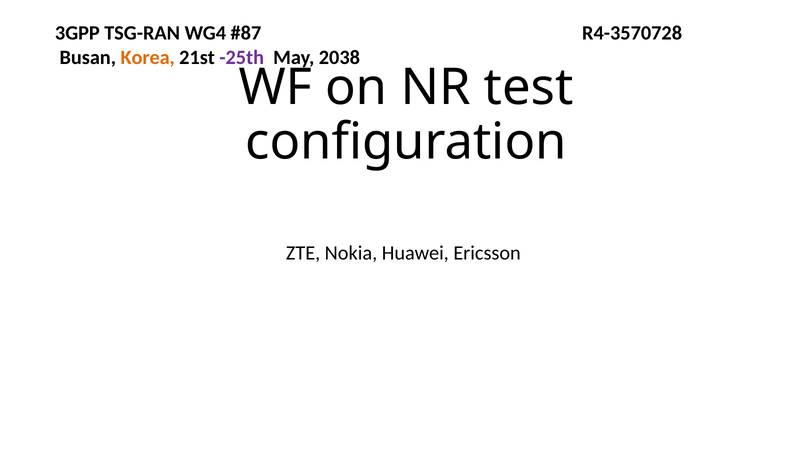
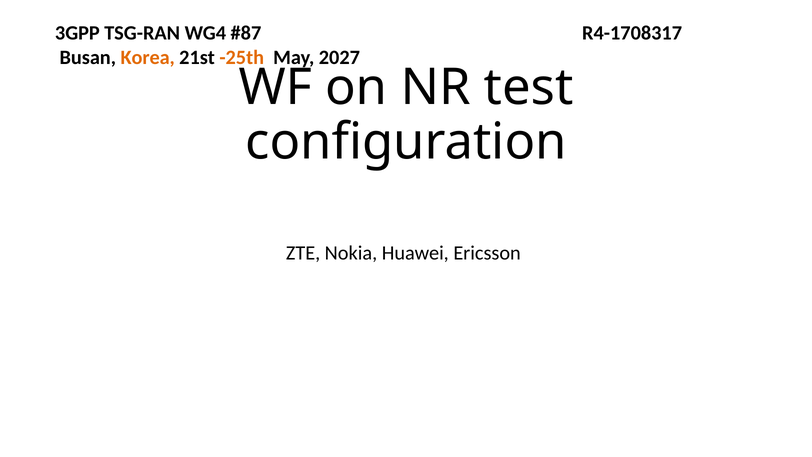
R4-3570728: R4-3570728 -> R4-1708317
-25th colour: purple -> orange
2038: 2038 -> 2027
